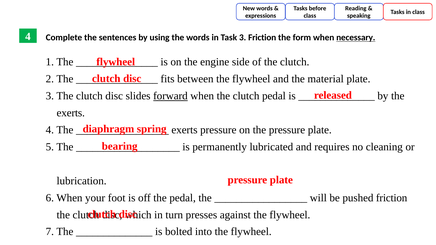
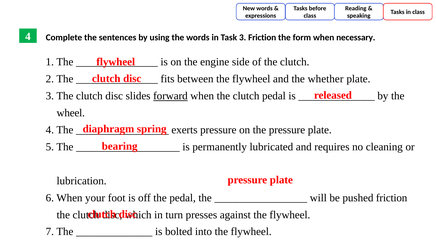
necessary underline: present -> none
material: material -> whether
exerts at (71, 113): exerts -> wheel
